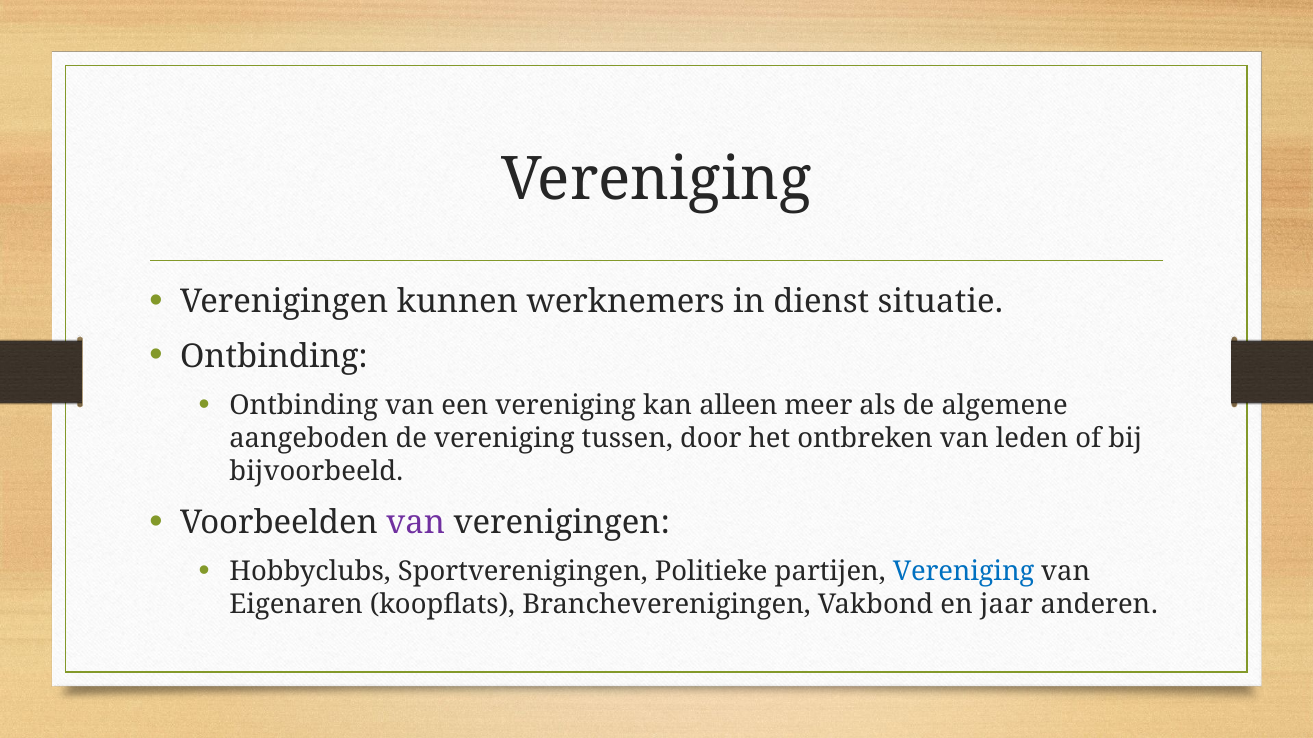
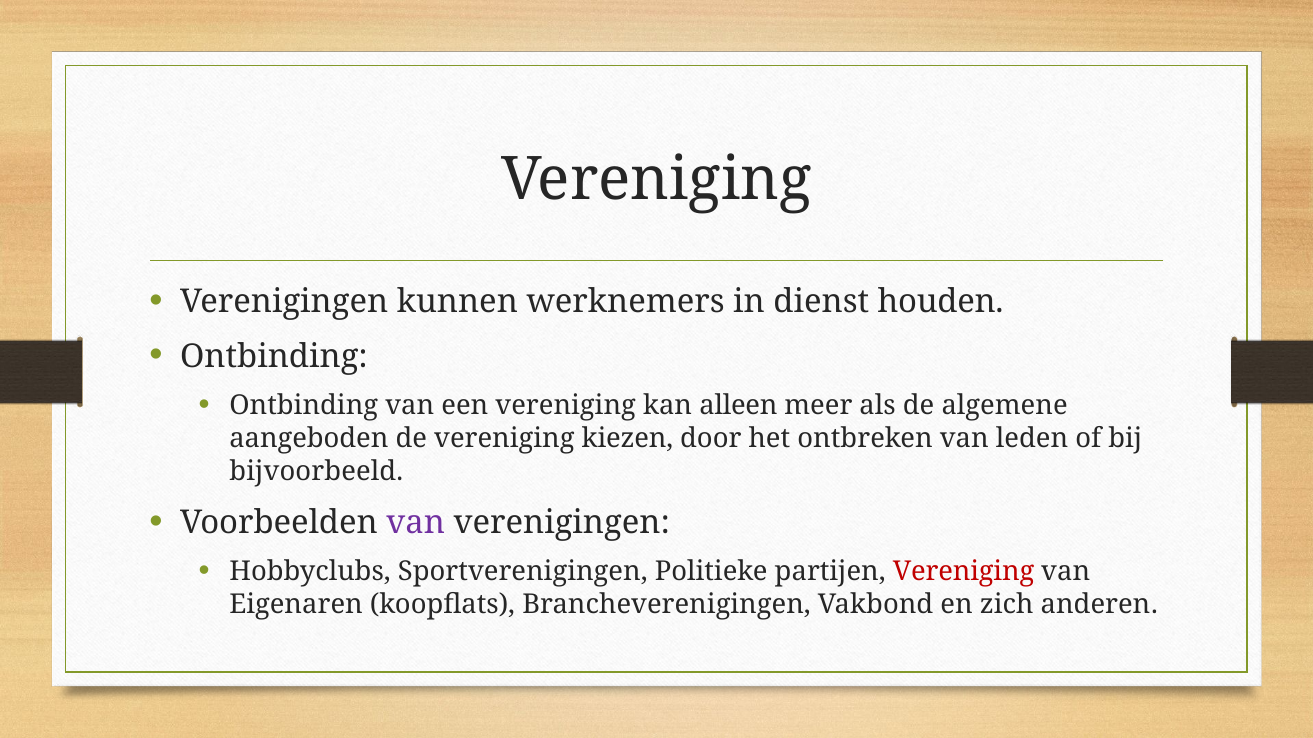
situatie: situatie -> houden
tussen: tussen -> kiezen
Vereniging at (964, 572) colour: blue -> red
jaar: jaar -> zich
